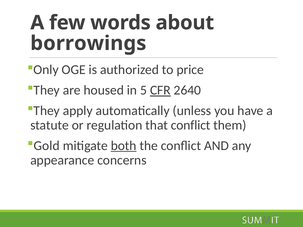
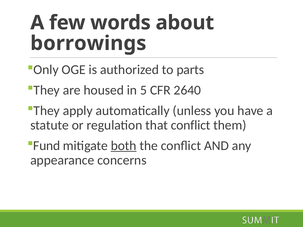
price: price -> parts
CFR underline: present -> none
Gold: Gold -> Fund
